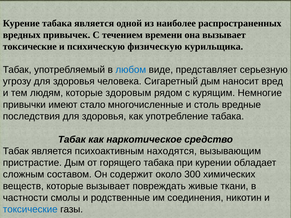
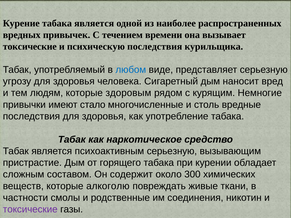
психическую физическую: физическую -> последствия
психоактивным находятся: находятся -> серьезную
которые вызывает: вызывает -> алкоголю
токсические at (30, 210) colour: blue -> purple
